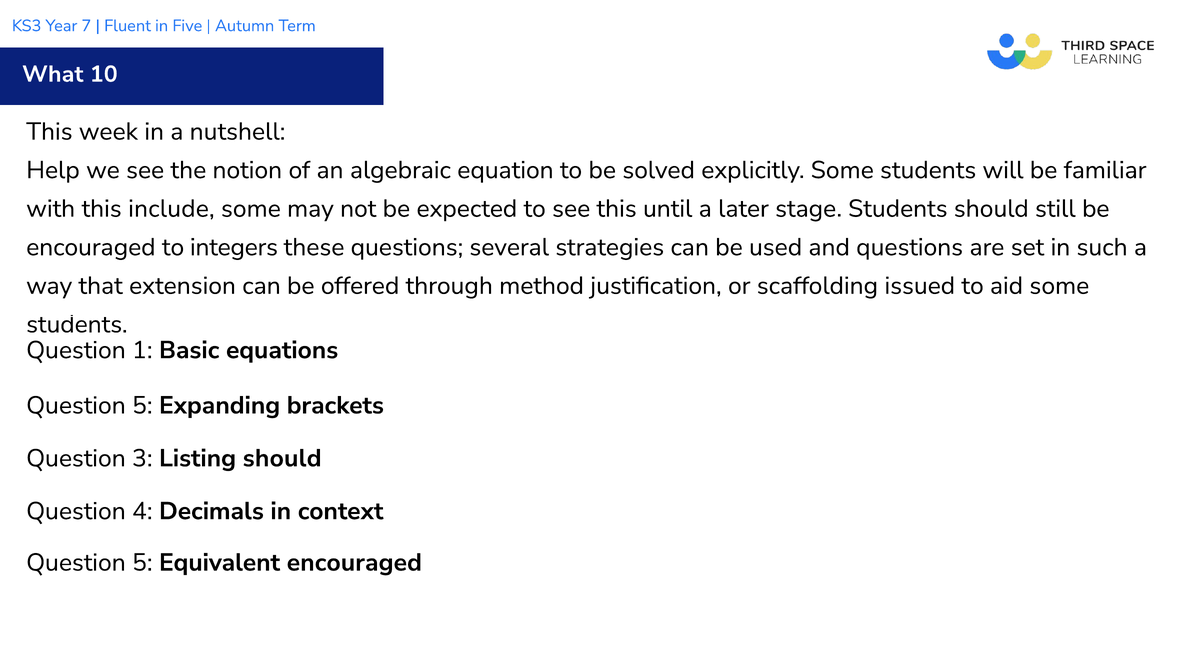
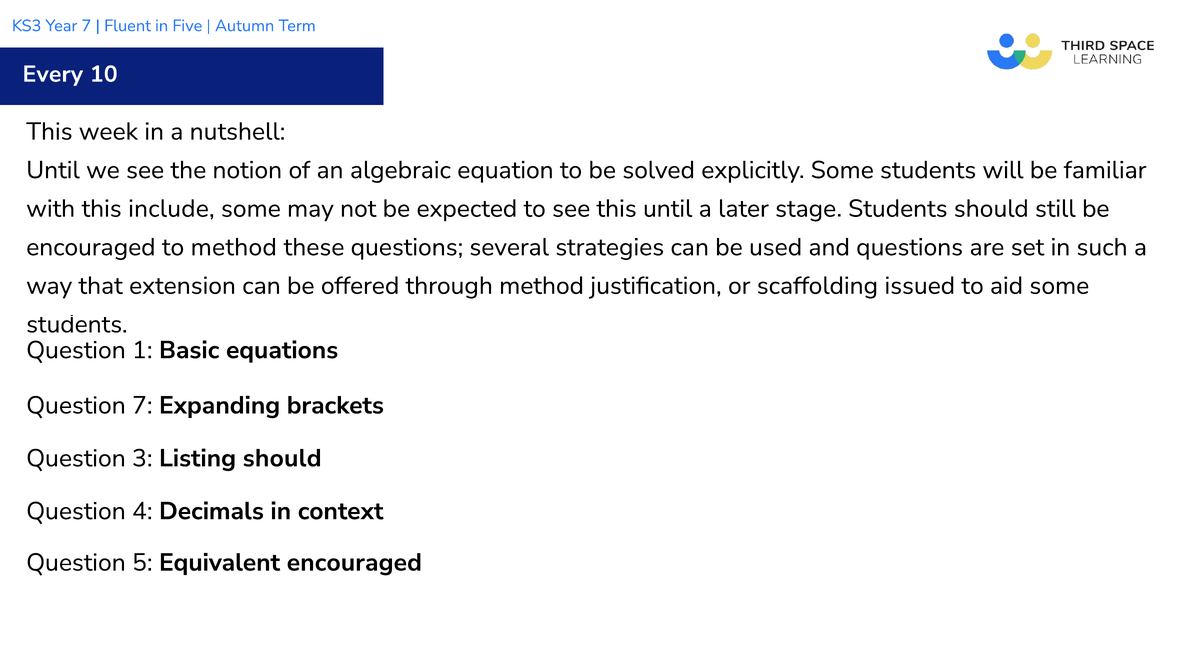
What: What -> Every
Help at (53, 170): Help -> Until
to integers: integers -> method
5 at (142, 405): 5 -> 7
